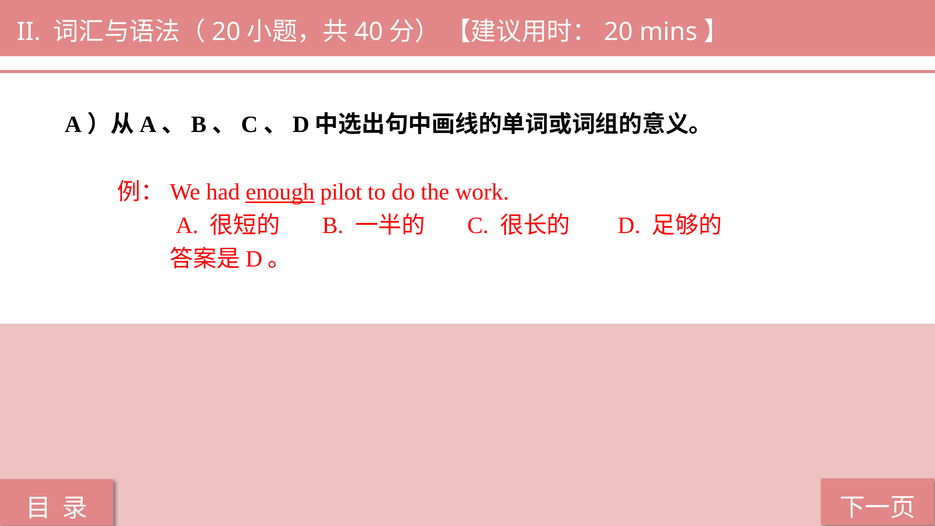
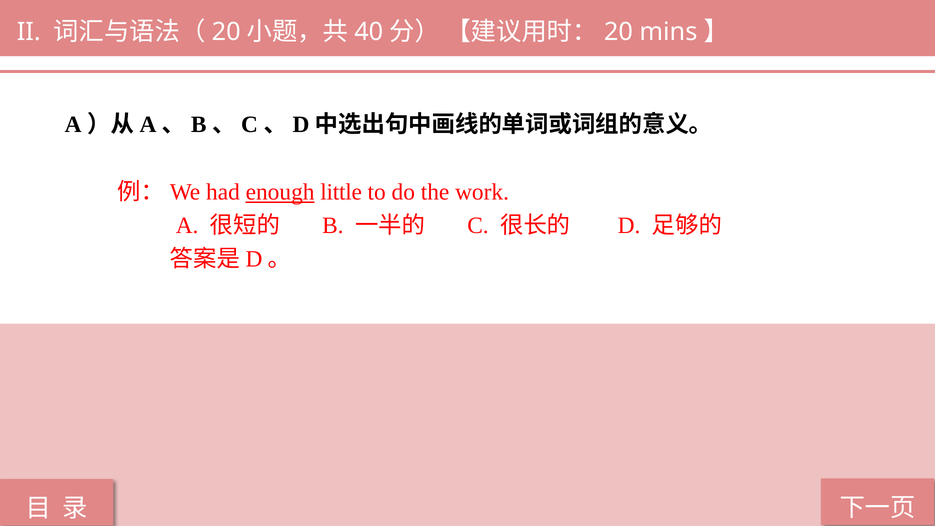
pilot: pilot -> little
